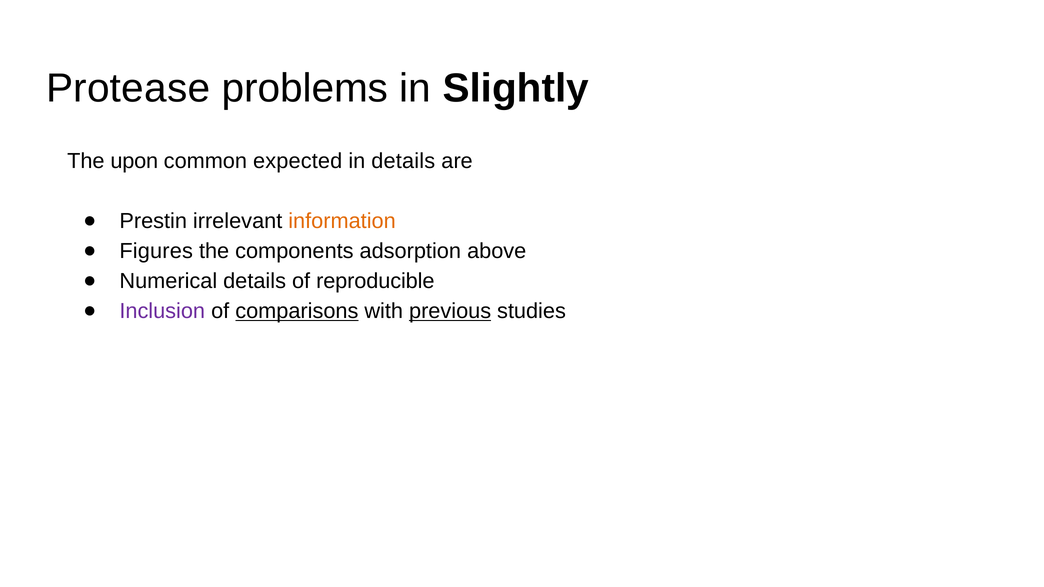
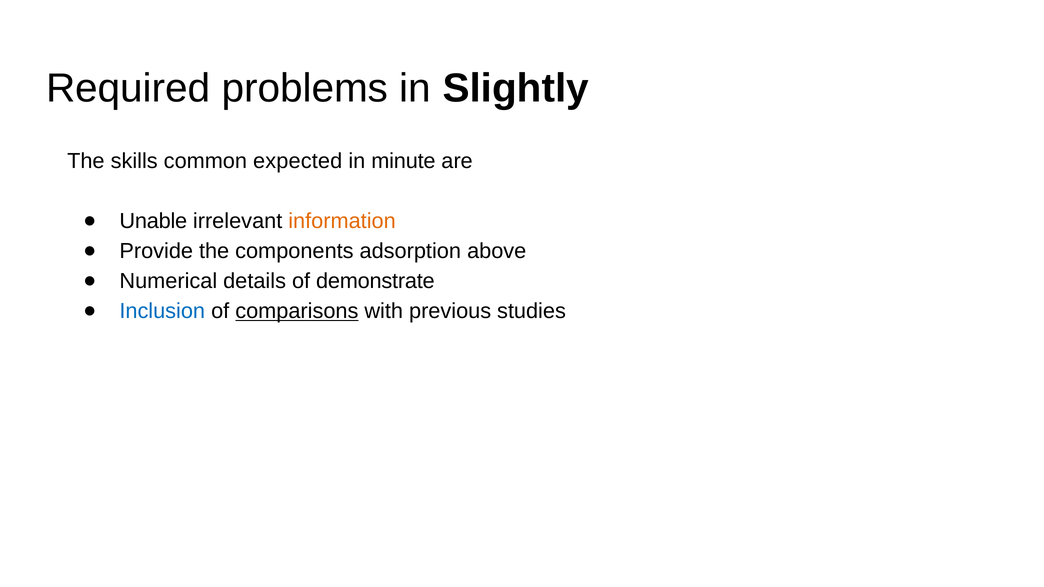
Protease: Protease -> Required
upon: upon -> skills
in details: details -> minute
Prestin: Prestin -> Unable
Figures: Figures -> Provide
reproducible: reproducible -> demonstrate
Inclusion colour: purple -> blue
previous underline: present -> none
